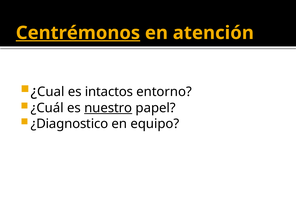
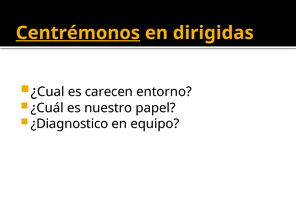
atención: atención -> dirigidas
intactos: intactos -> carecen
nuestro underline: present -> none
